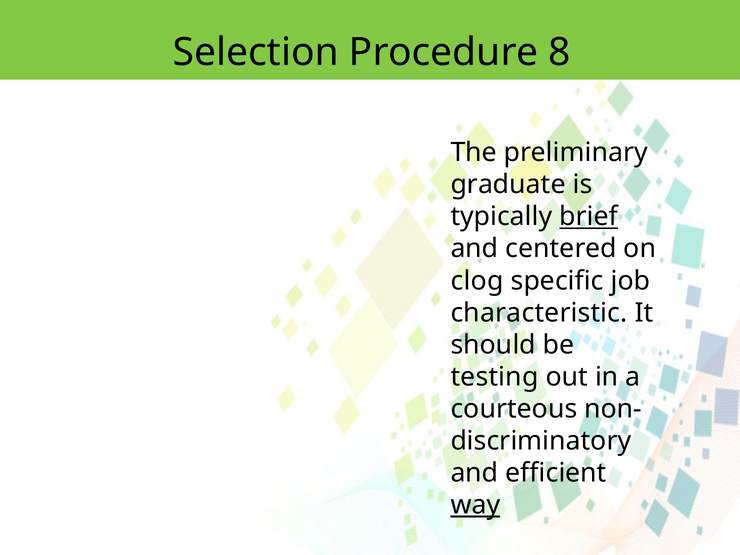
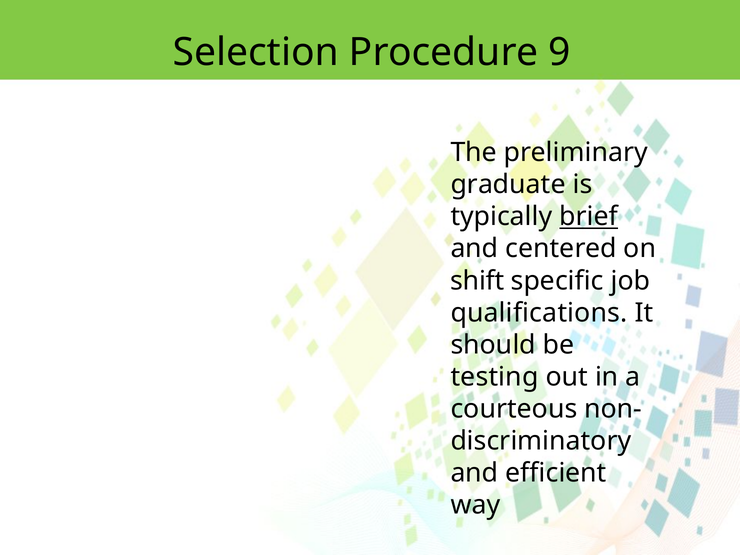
8: 8 -> 9
clog: clog -> shift
characteristic: characteristic -> qualifications
way underline: present -> none
